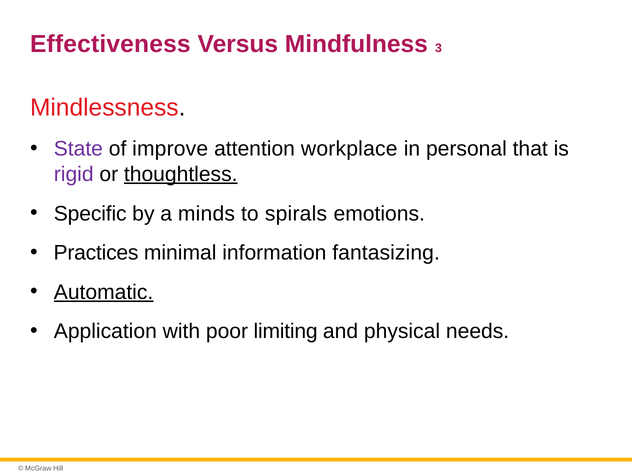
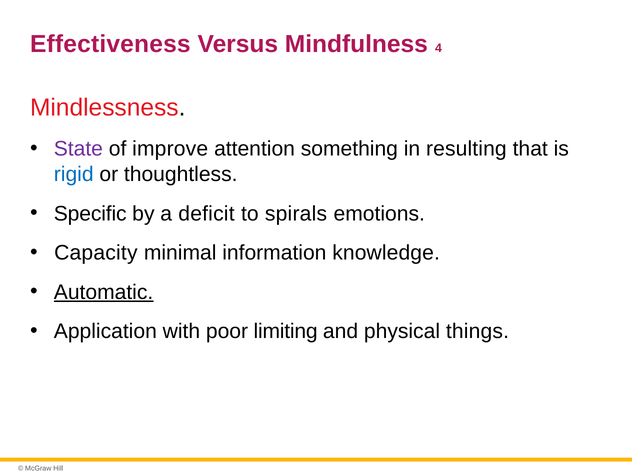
3: 3 -> 4
workplace: workplace -> something
personal: personal -> resulting
rigid colour: purple -> blue
thoughtless underline: present -> none
minds: minds -> deficit
Practices: Practices -> Capacity
fantasizing: fantasizing -> knowledge
needs: needs -> things
